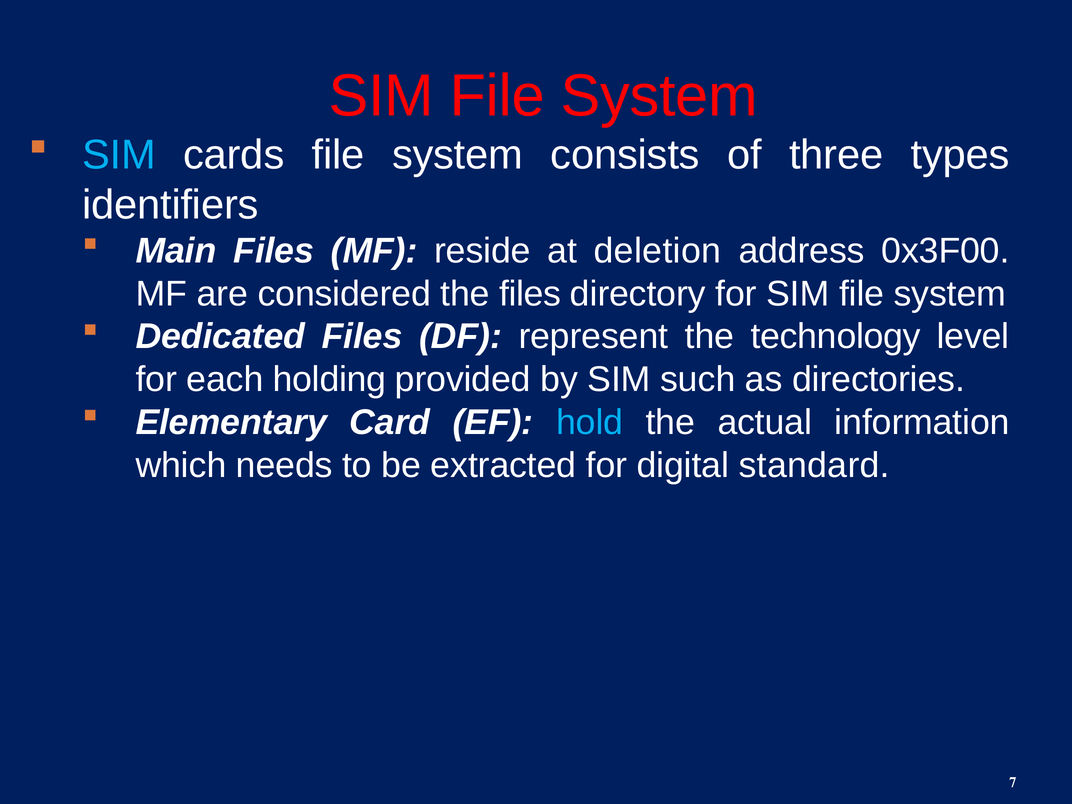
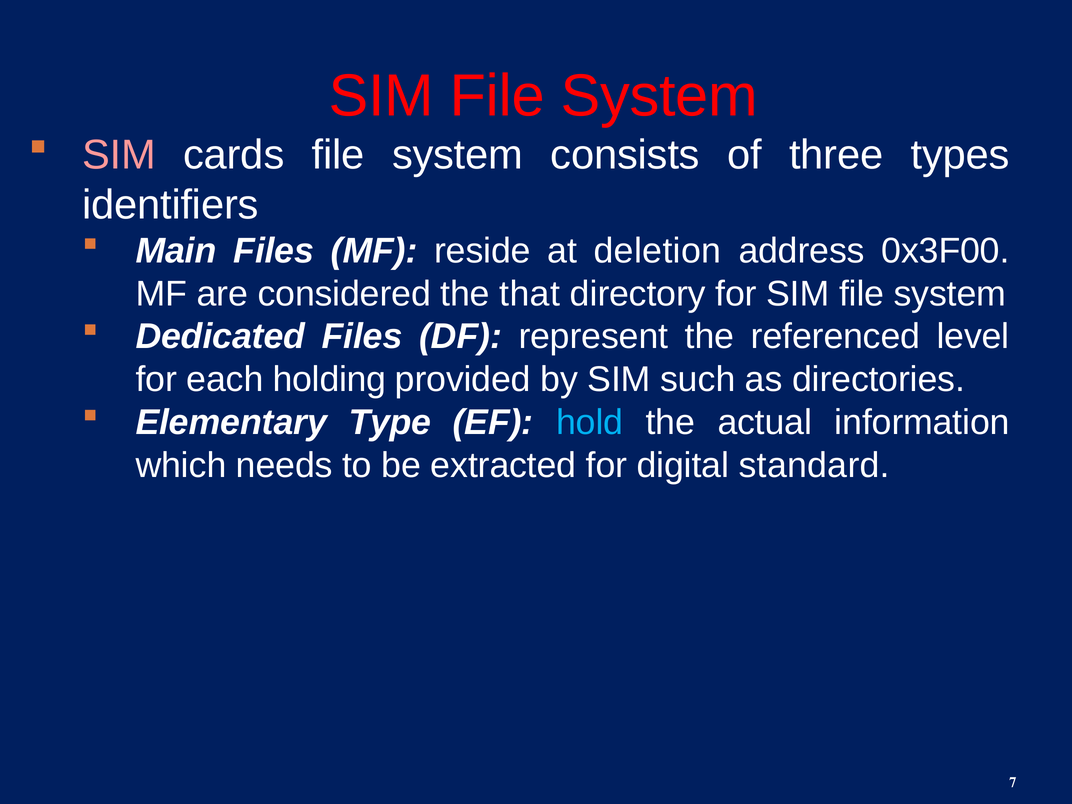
SIM at (119, 155) colour: light blue -> pink
the files: files -> that
technology: technology -> referenced
Card: Card -> Type
